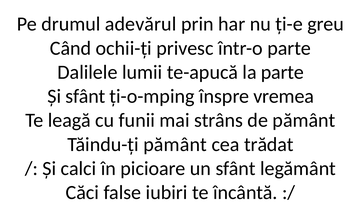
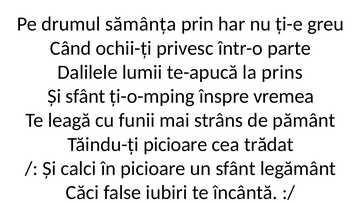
adevărul: adevărul -> sămânța
la parte: parte -> prins
Tăindu-ți pământ: pământ -> picioare
